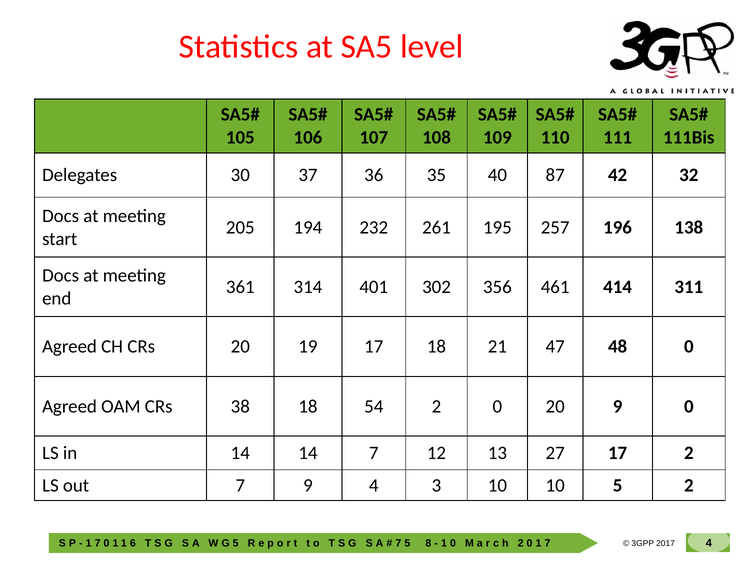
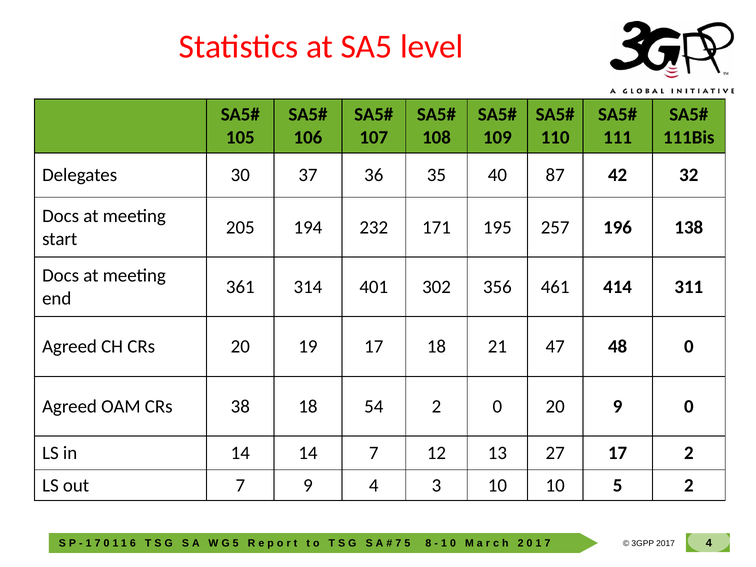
261: 261 -> 171
